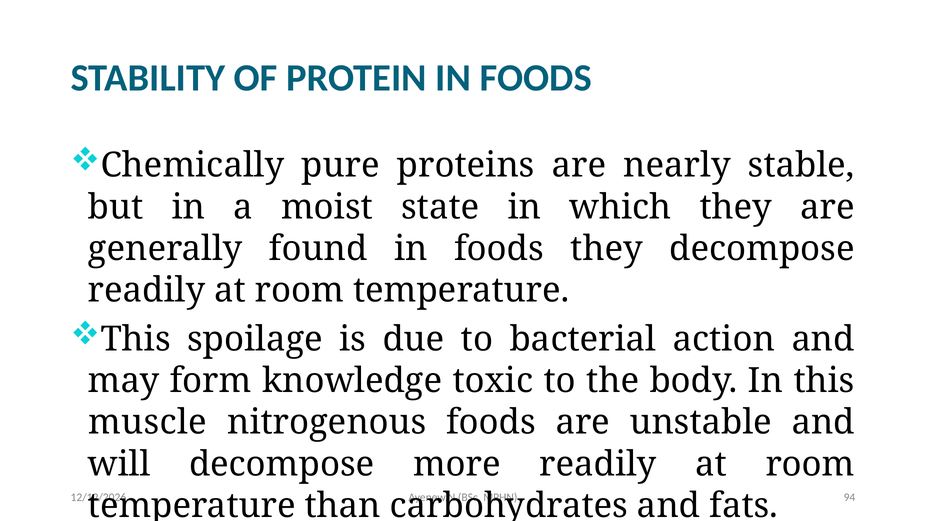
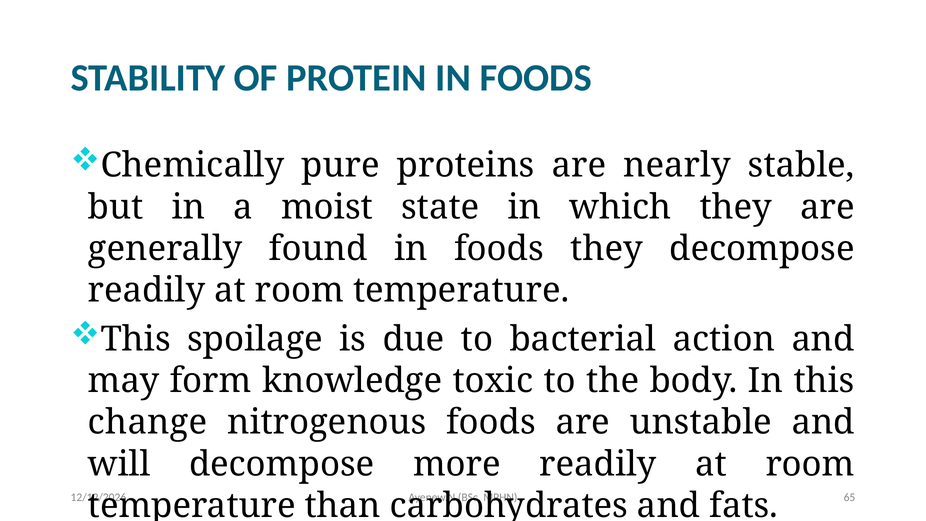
muscle: muscle -> change
94: 94 -> 65
